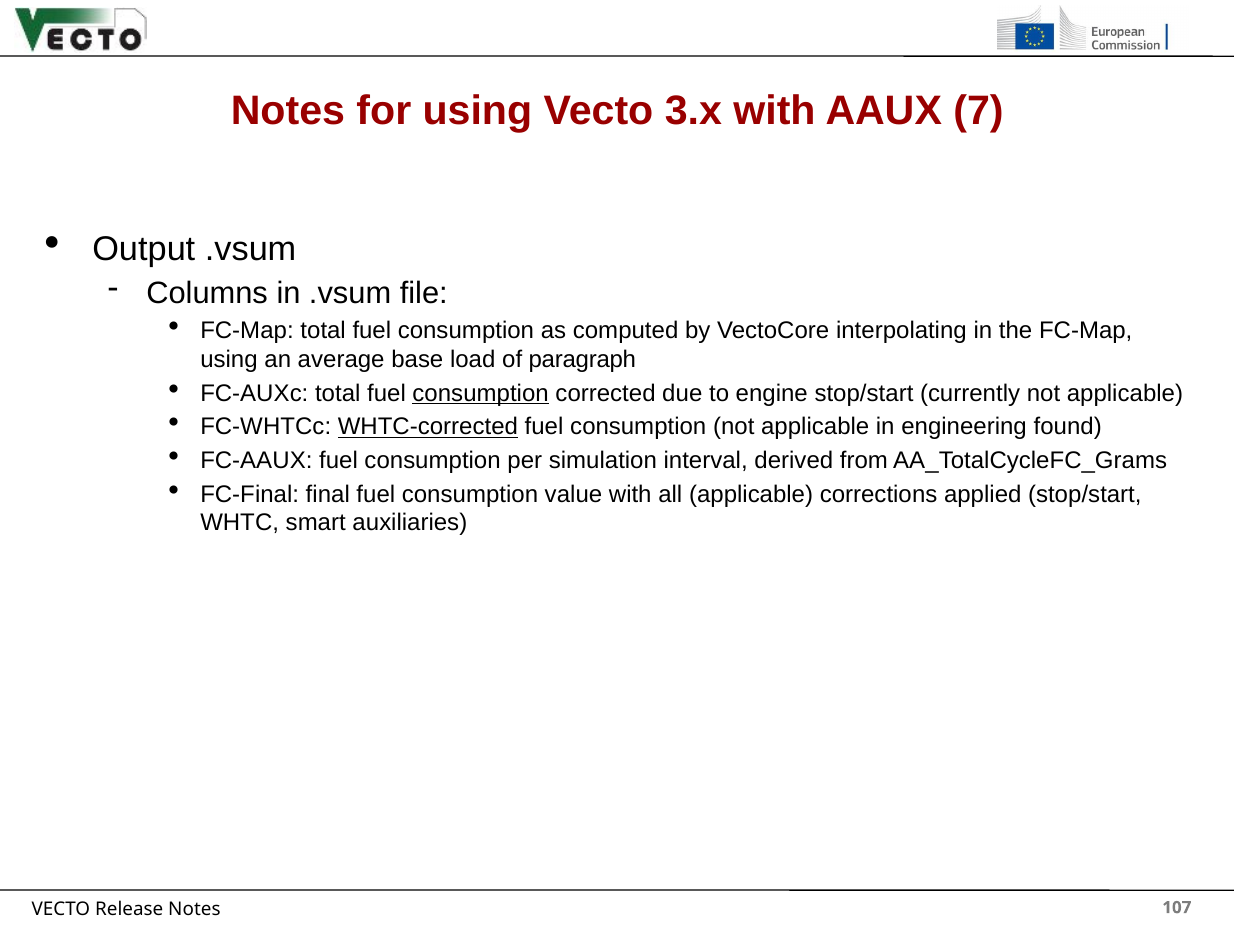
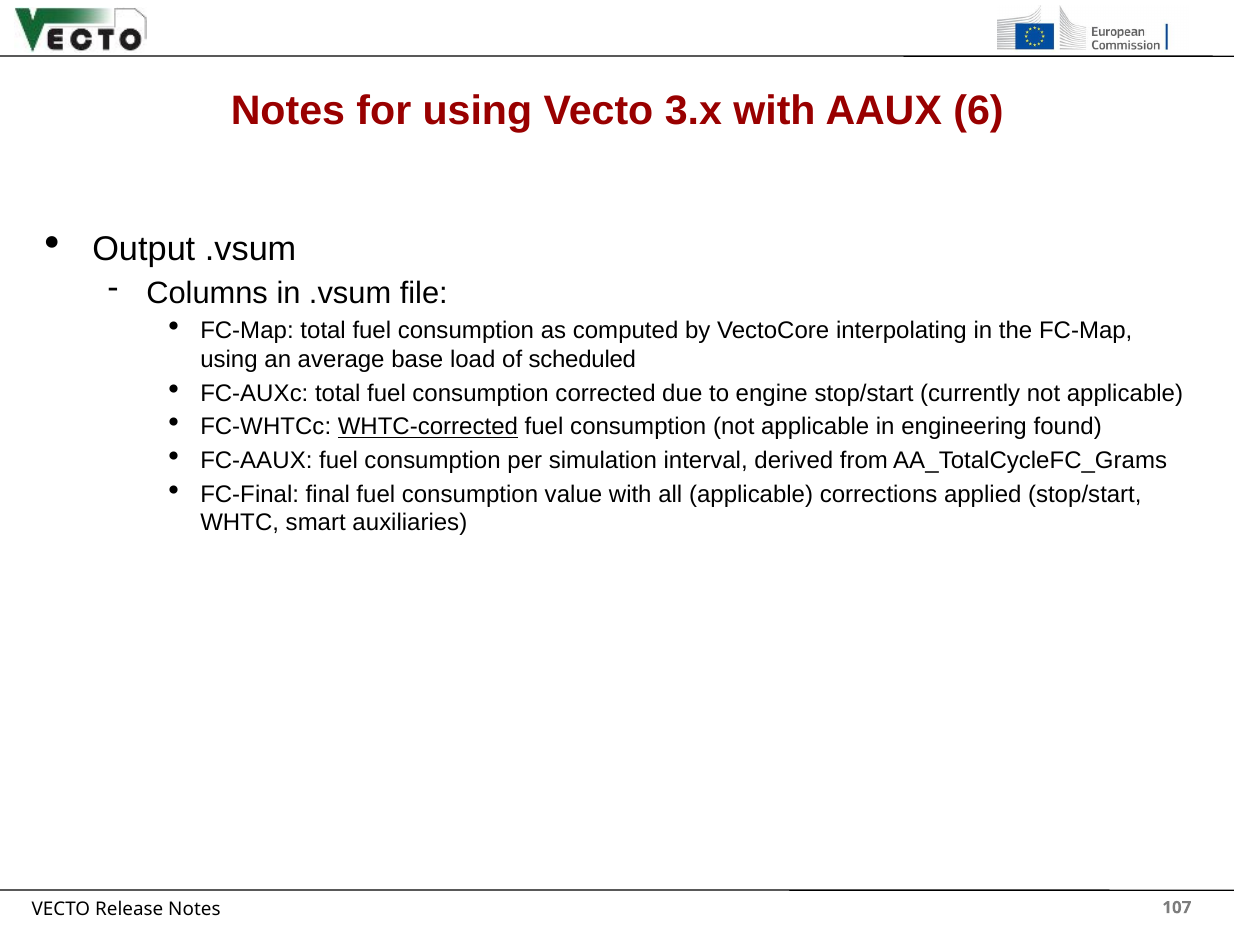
7: 7 -> 6
paragraph: paragraph -> scheduled
consumption at (481, 394) underline: present -> none
